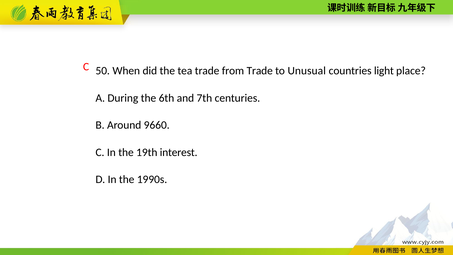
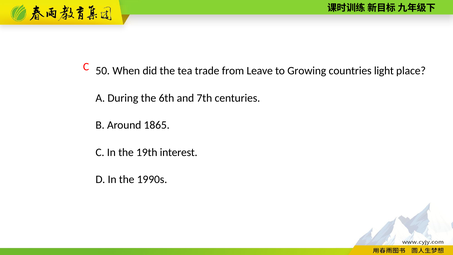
from Trade: Trade -> Leave
Unusual: Unusual -> Growing
9660: 9660 -> 1865
